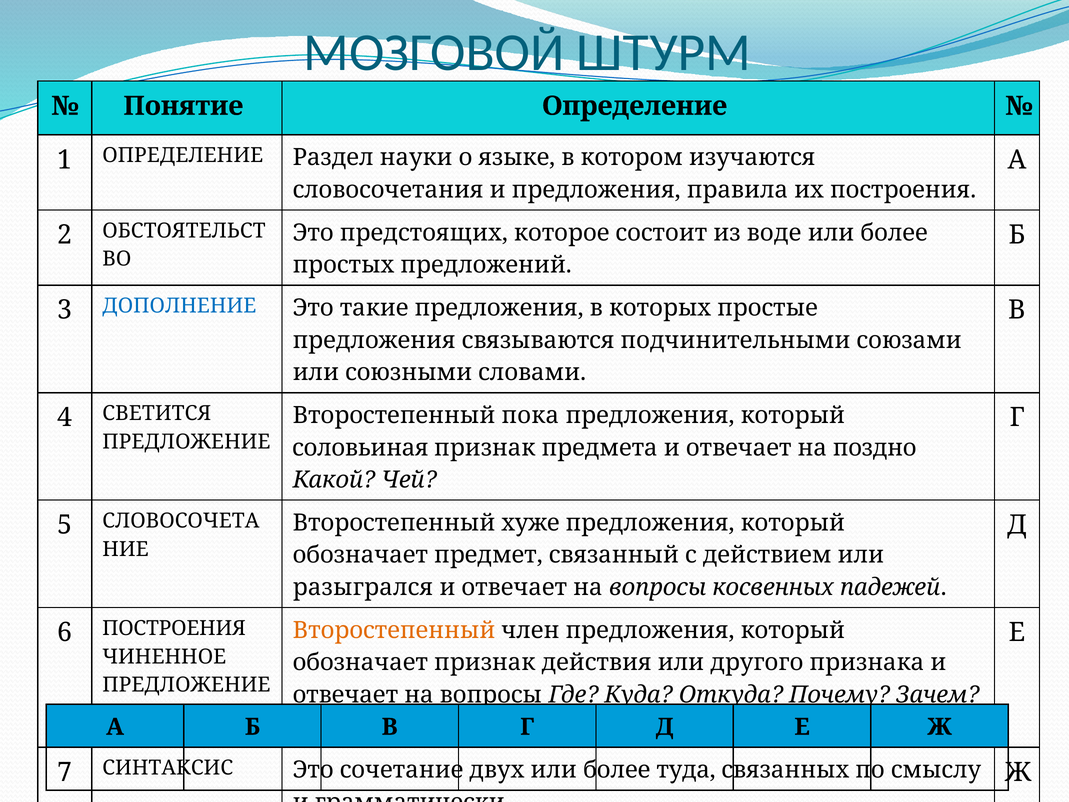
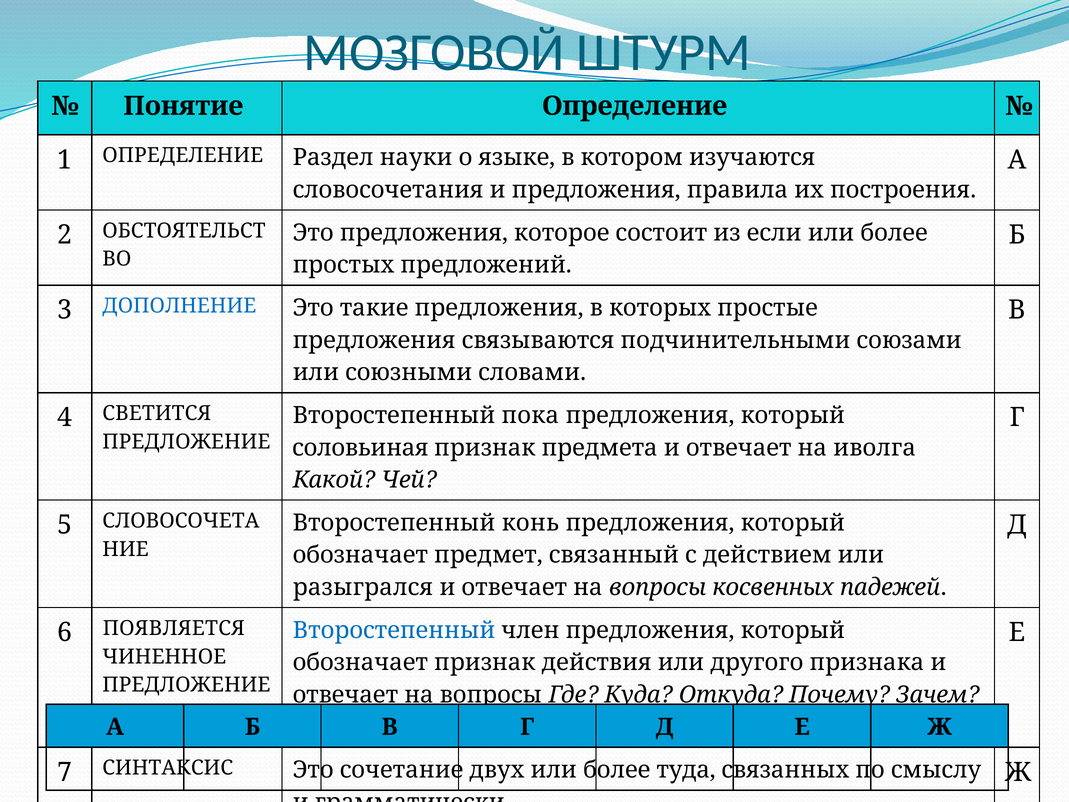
Это предстоящих: предстоящих -> предложения
воде: воде -> если
поздно: поздно -> иволга
хуже: хуже -> конь
Второстепенный at (394, 630) colour: orange -> blue
6 ПОСТРОЕНИЯ: ПОСТРОЕНИЯ -> ПОЯВЛЯЕТСЯ
